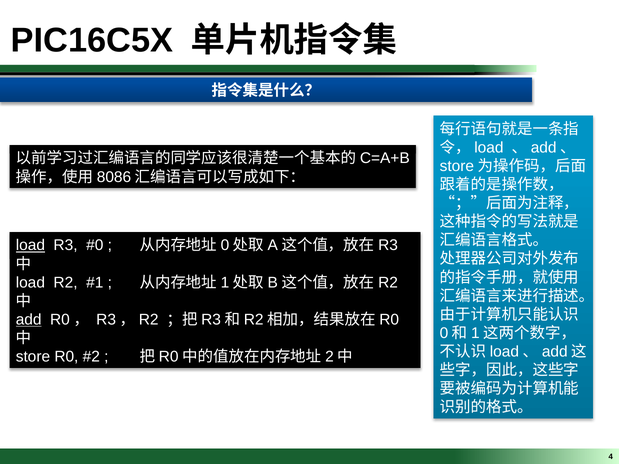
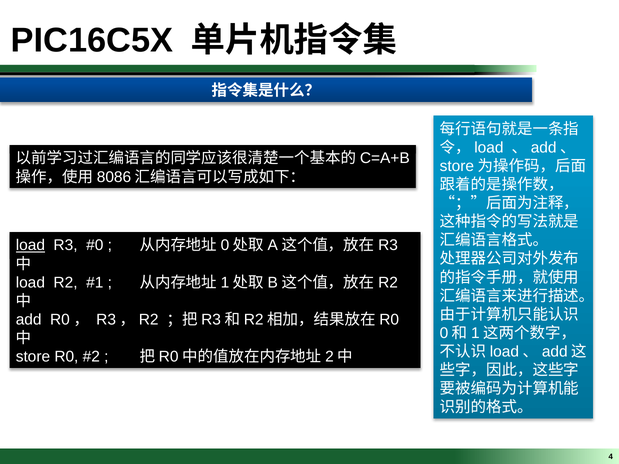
add underline: present -> none
